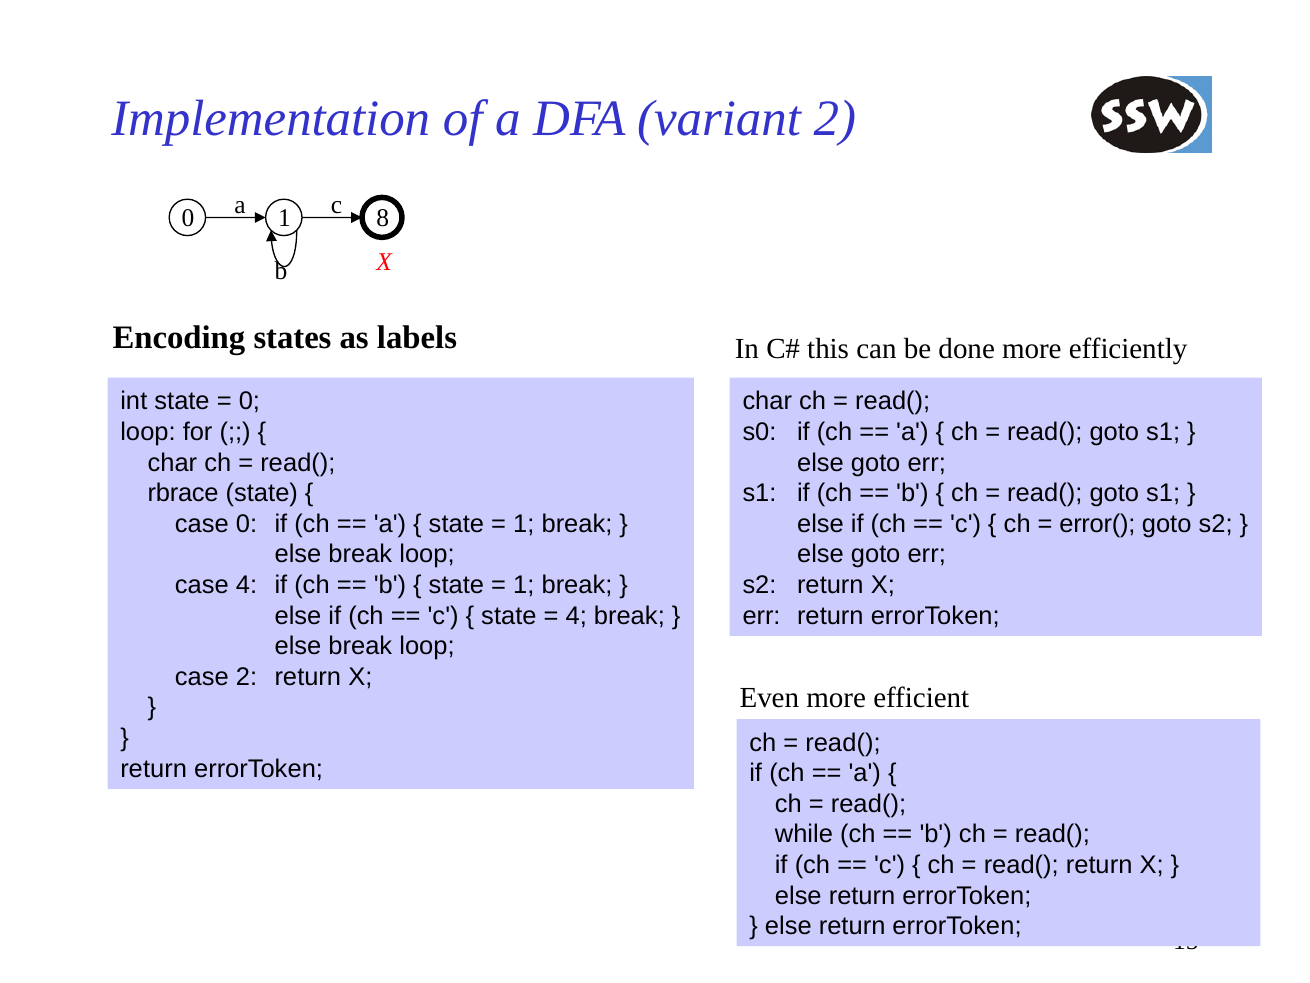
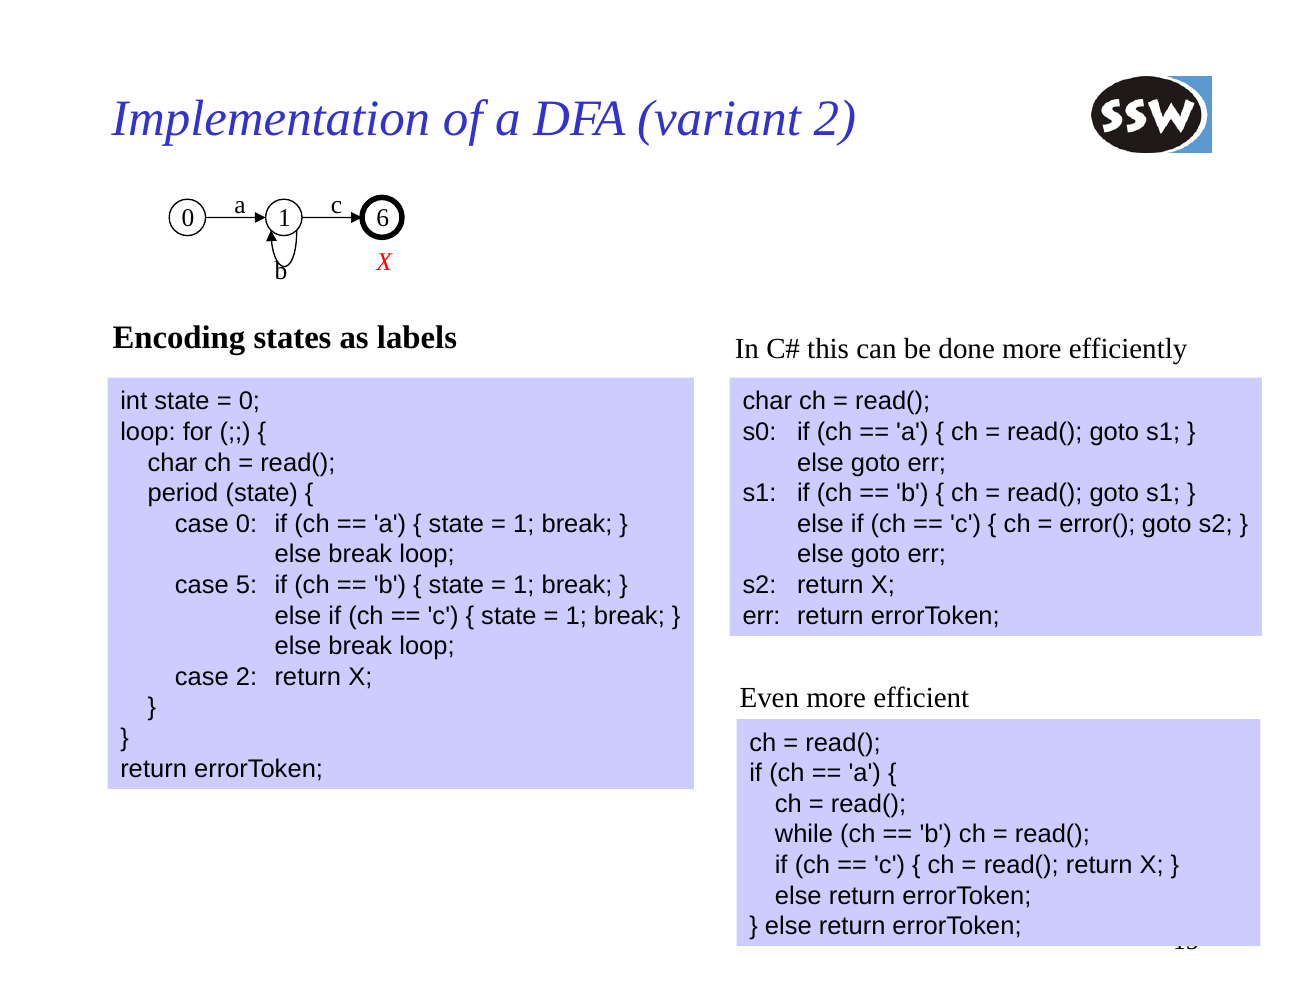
8: 8 -> 6
rbrace: rbrace -> period
case 4: 4 -> 5
4 at (576, 615): 4 -> 1
